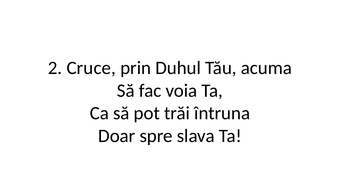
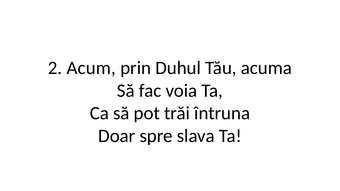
Cruce: Cruce -> Acum
